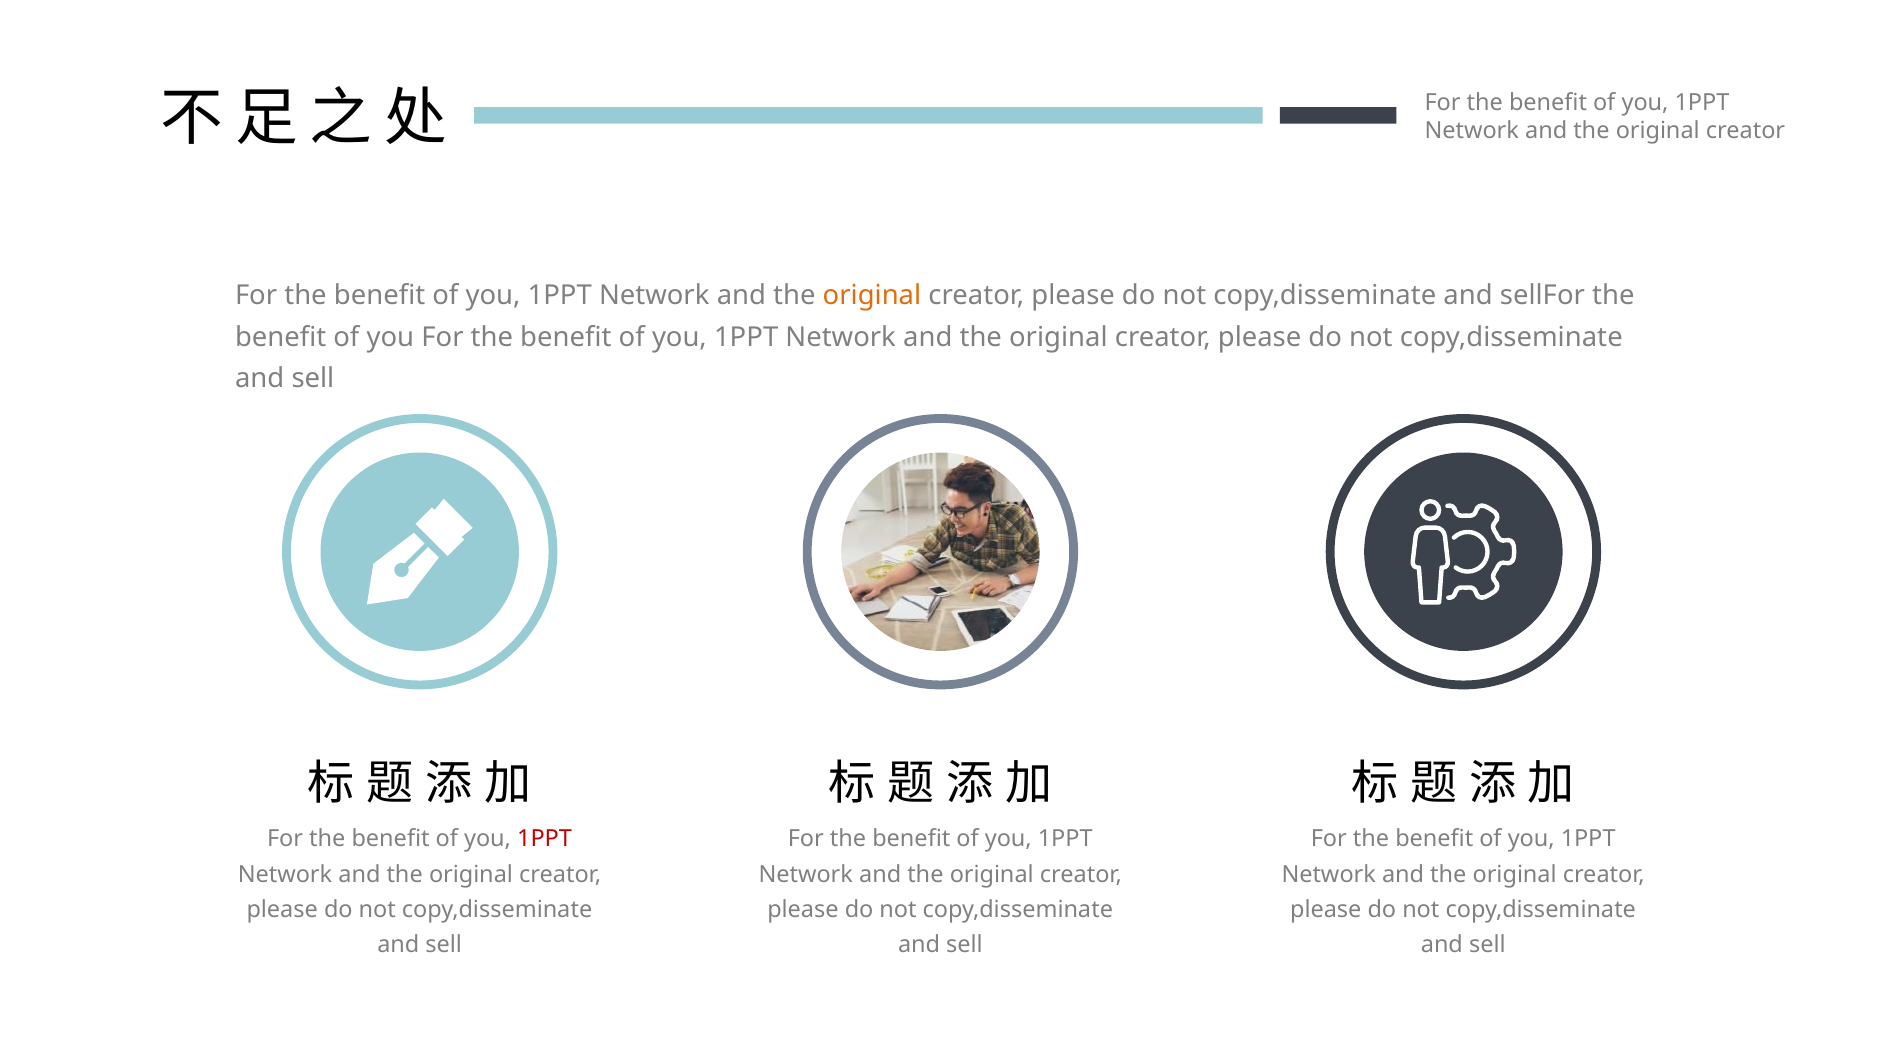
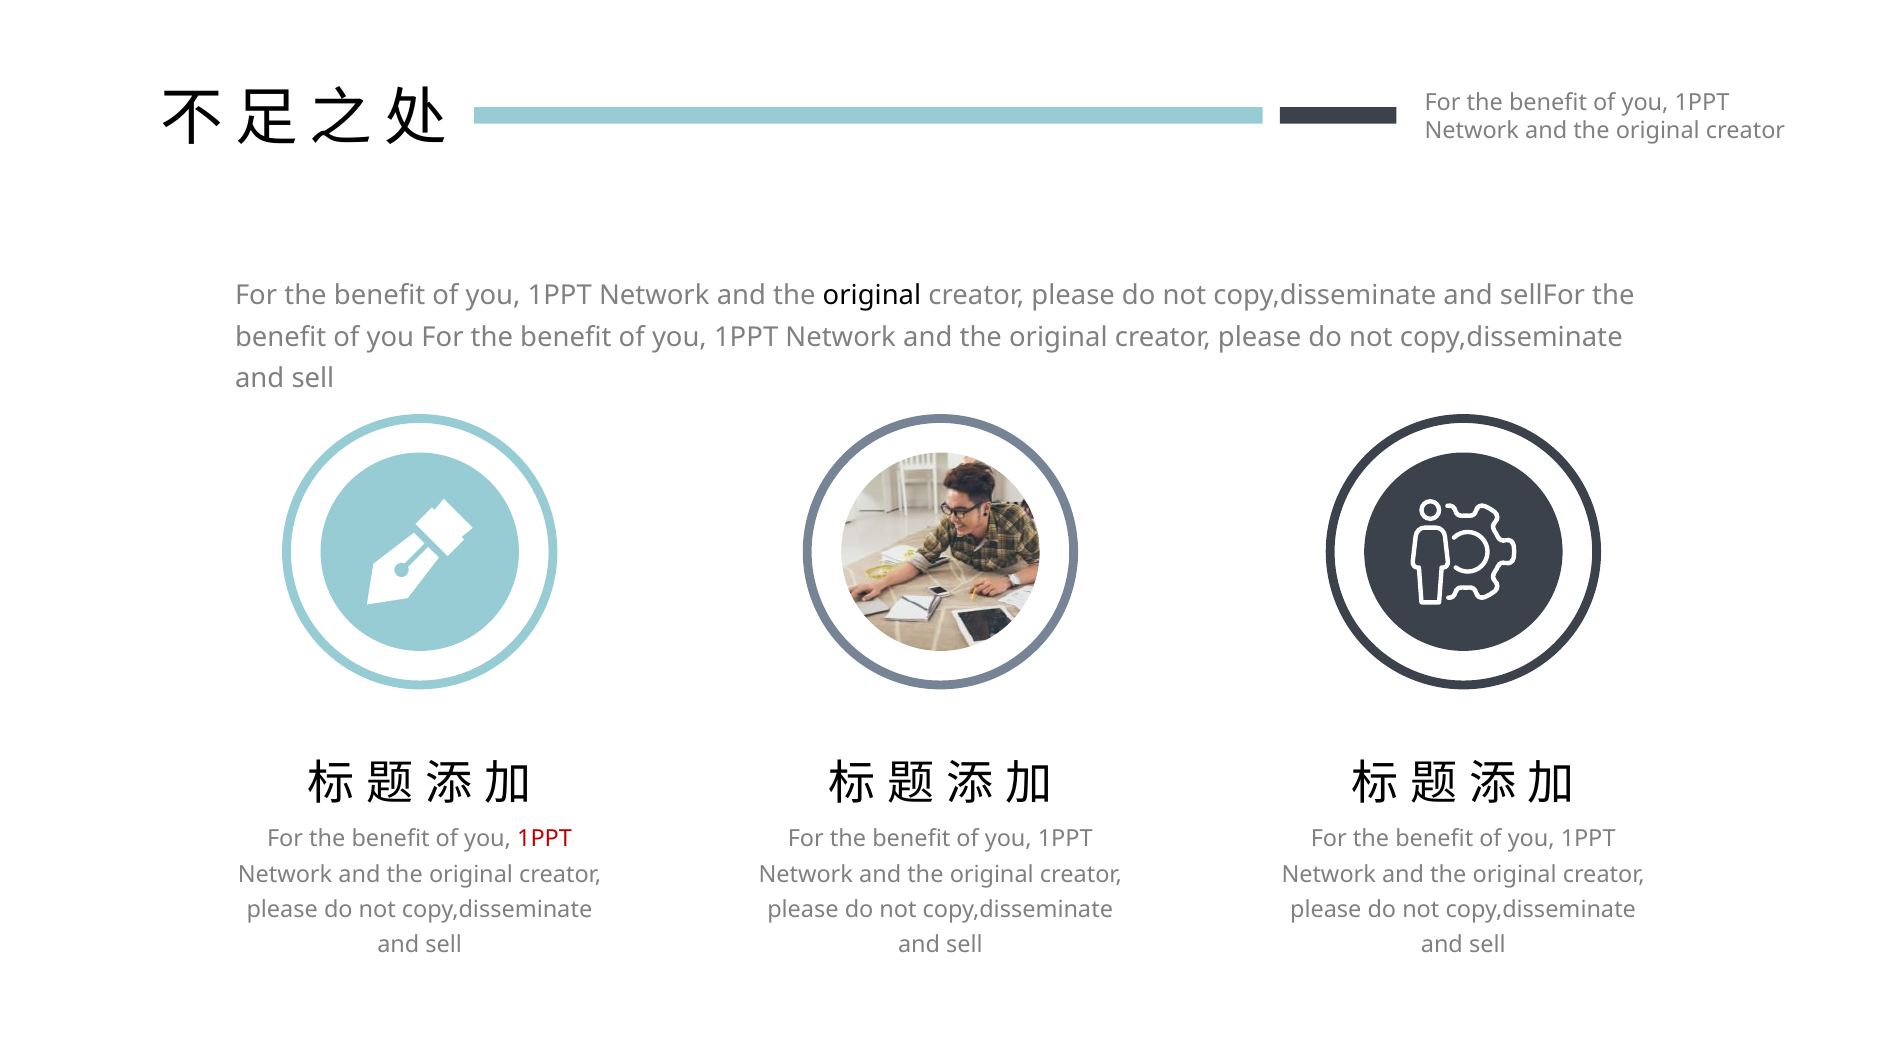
original at (872, 296) colour: orange -> black
